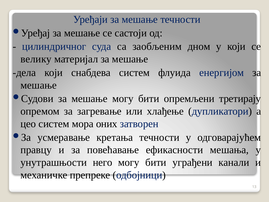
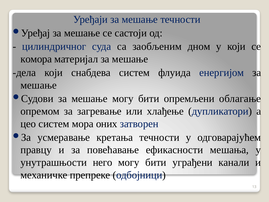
велику: велику -> комора
третирају: третирају -> облагање
